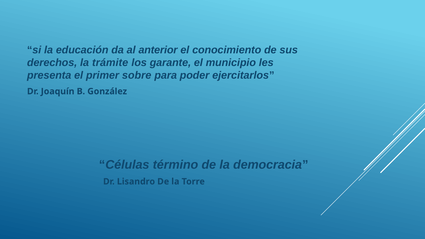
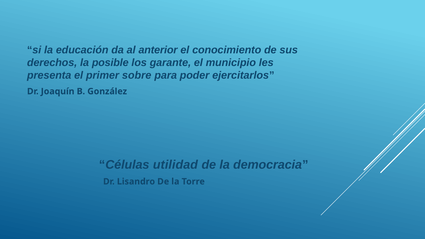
trámite: trámite -> posible
término: término -> utilidad
